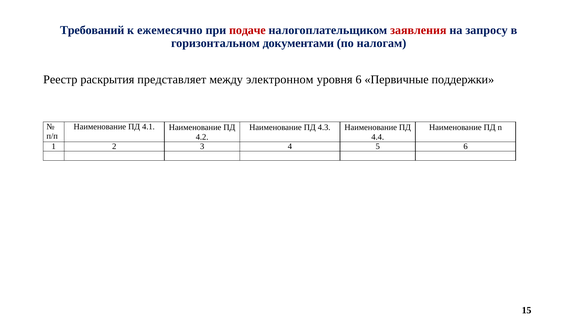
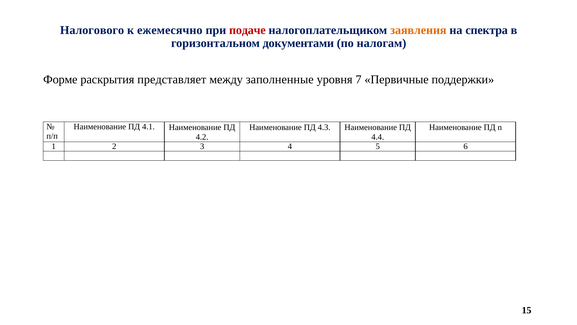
Требований: Требований -> Налогового
заявления colour: red -> orange
запросу: запросу -> спектра
Реестр: Реестр -> Форме
электронном: электронном -> заполненные
уровня 6: 6 -> 7
